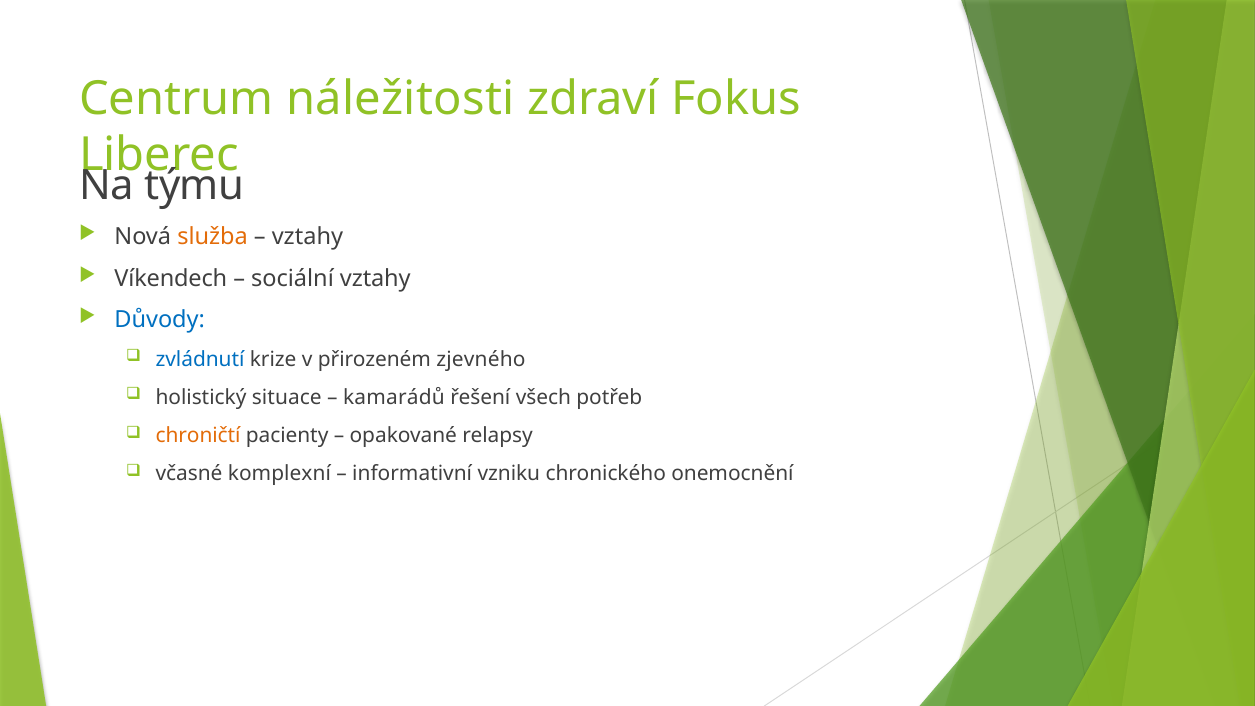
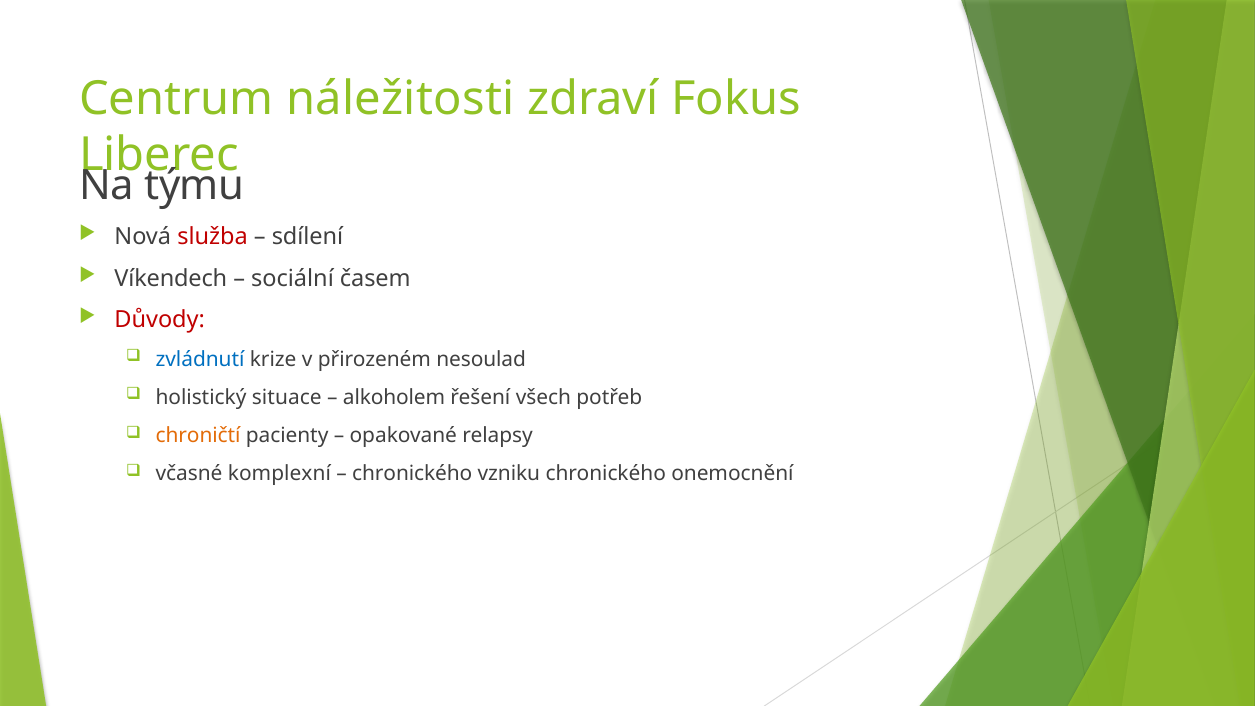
služba colour: orange -> red
vztahy at (307, 237): vztahy -> sdílení
sociální vztahy: vztahy -> časem
Důvody colour: blue -> red
zjevného: zjevného -> nesoulad
kamarádů: kamarádů -> alkoholem
informativní at (412, 474): informativní -> chronického
